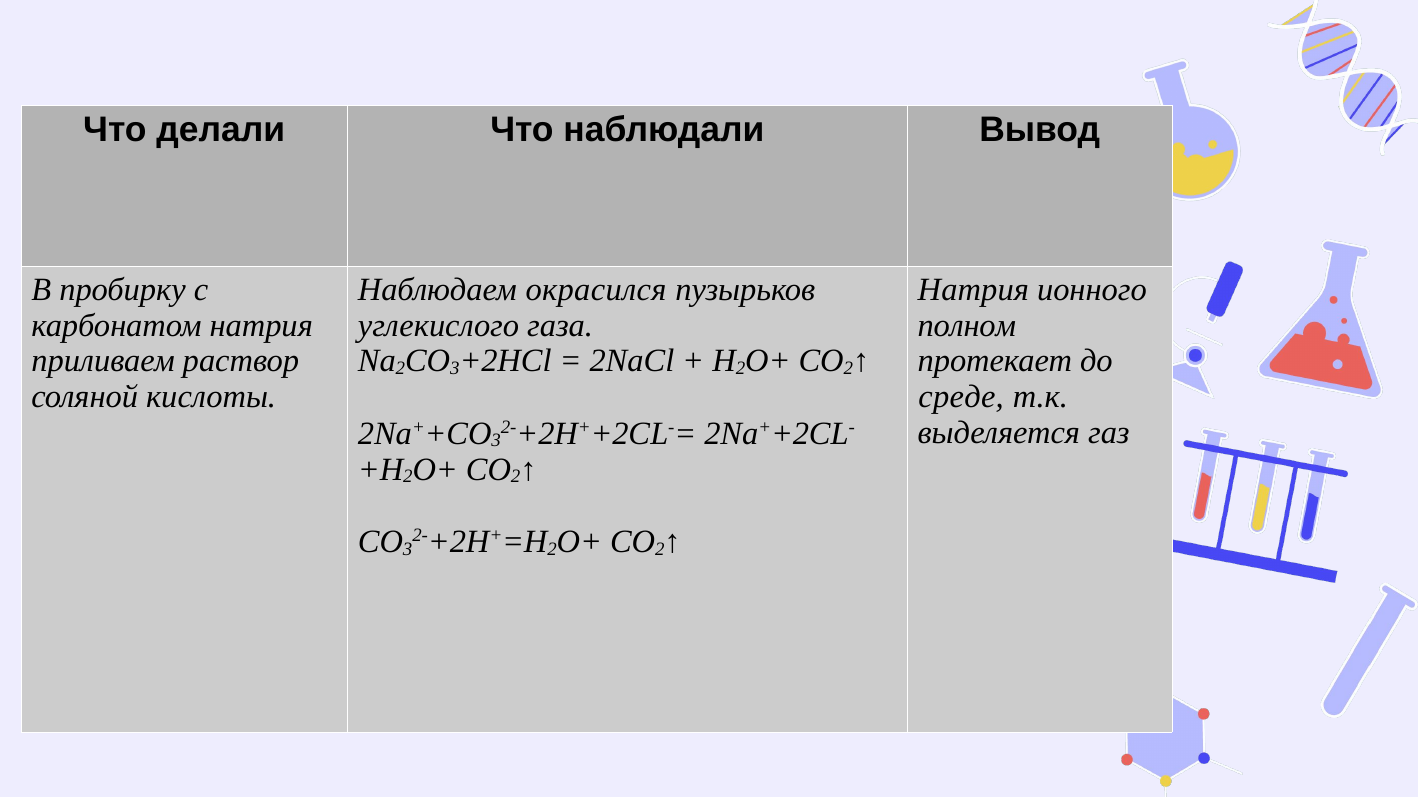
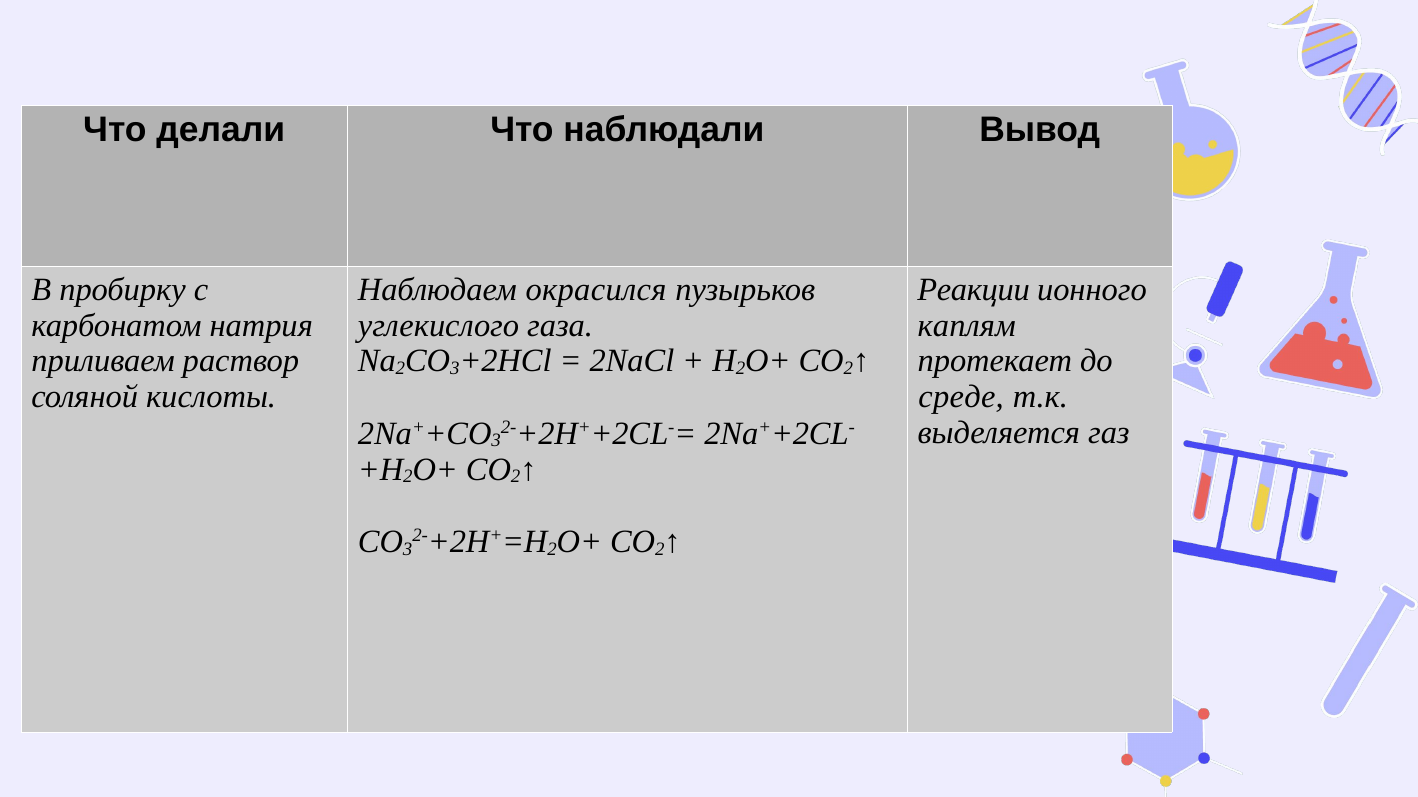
Натрия at (973, 290): Натрия -> Реакции
полном: полном -> каплям
